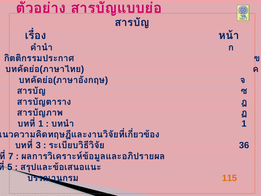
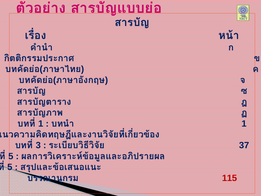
36: 36 -> 37
7 at (11, 156): 7 -> 5
115 colour: orange -> red
